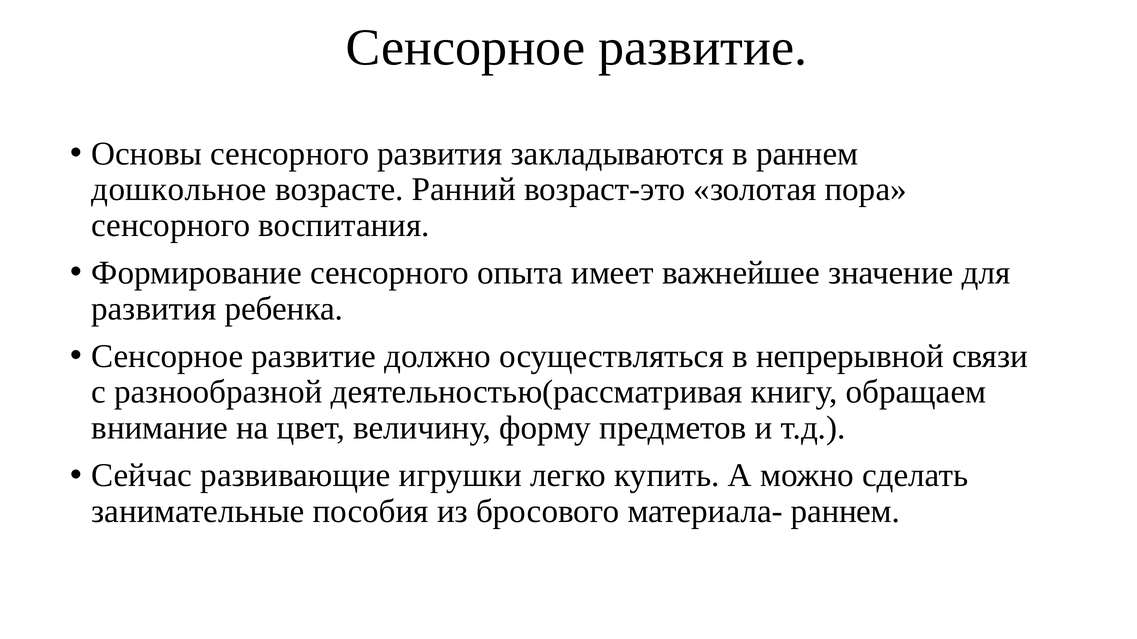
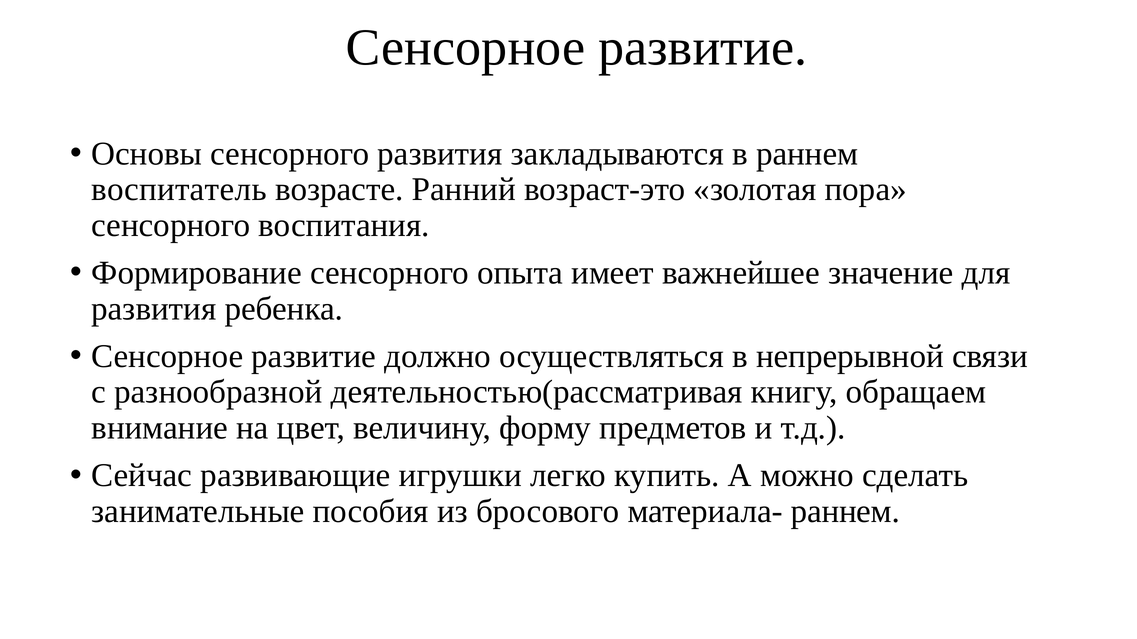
дошкольное: дошкольное -> воспитатель
